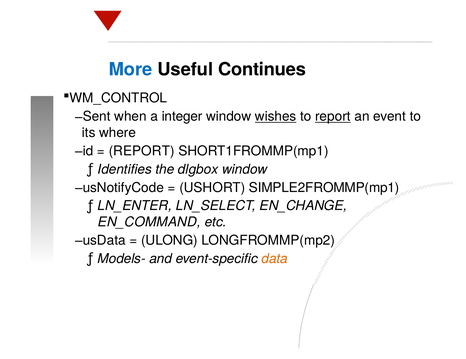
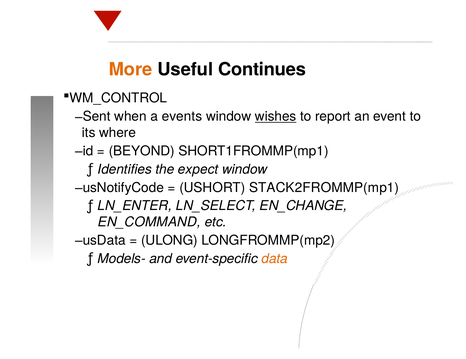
More colour: blue -> orange
integer: integer -> events
report at (333, 116) underline: present -> none
REPORT at (142, 151): REPORT -> BEYOND
dlgbox: dlgbox -> expect
SIMPLE2FROMMP(mp1: SIMPLE2FROMMP(mp1 -> STACK2FROMMP(mp1
